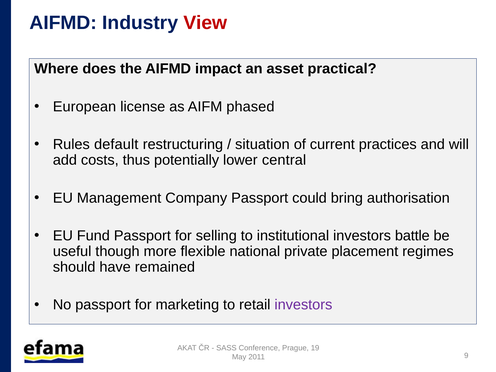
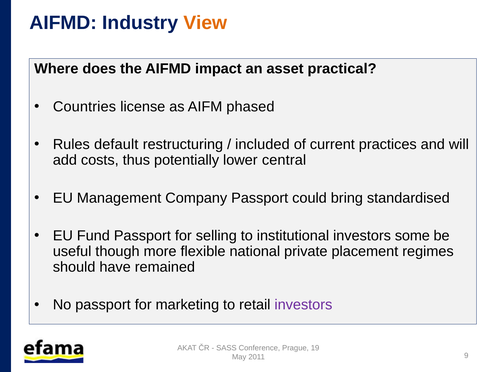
View colour: red -> orange
European: European -> Countries
situation: situation -> included
authorisation: authorisation -> standardised
battle: battle -> some
